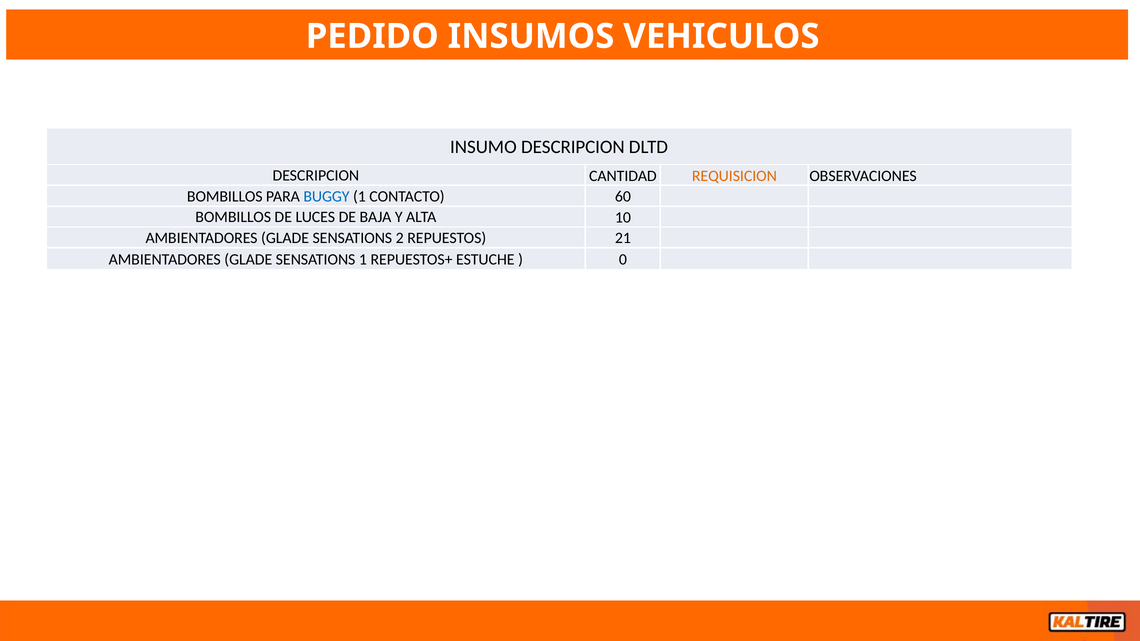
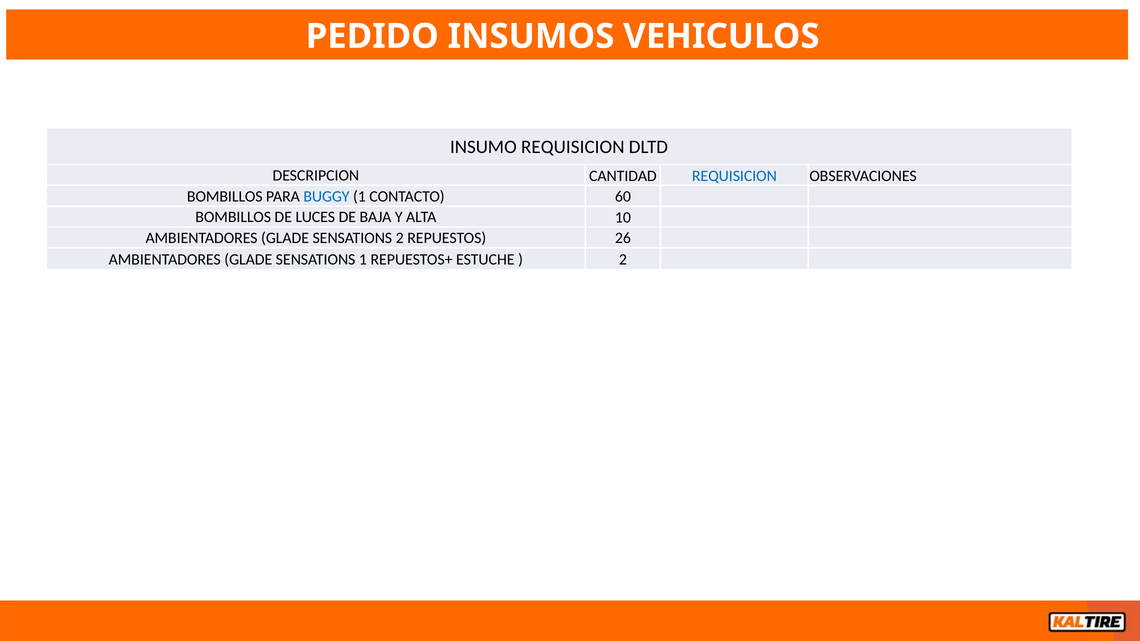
INSUMO DESCRIPCION: DESCRIPCION -> REQUISICION
REQUISICION at (734, 176) colour: orange -> blue
21: 21 -> 26
0 at (623, 260): 0 -> 2
